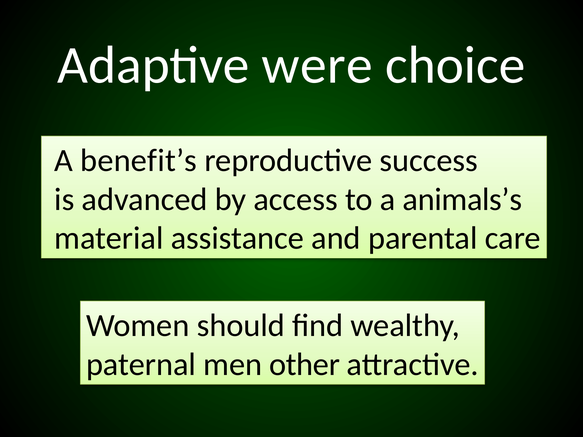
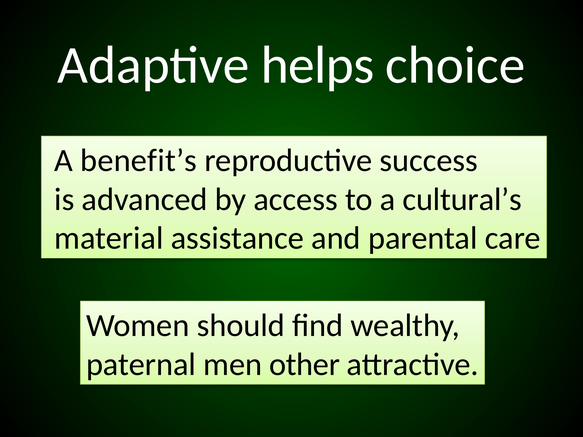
were: were -> helps
animals’s: animals’s -> cultural’s
